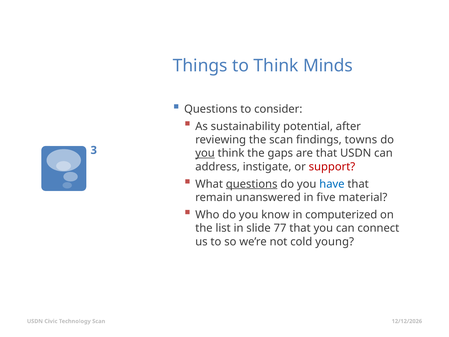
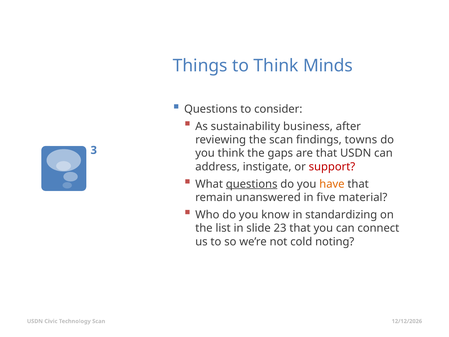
potential: potential -> business
you at (205, 153) underline: present -> none
have colour: blue -> orange
computerized: computerized -> standardizing
77: 77 -> 23
young: young -> noting
